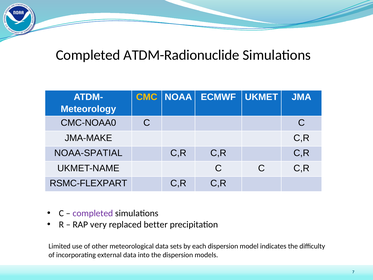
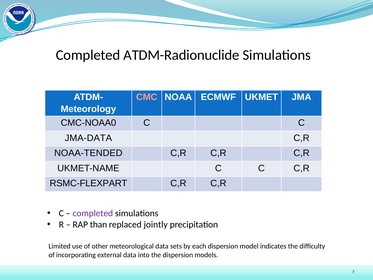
CMC colour: yellow -> pink
JMA-MAKE: JMA-MAKE -> JMA-DATA
NOAA-SPATIAL: NOAA-SPATIAL -> NOAA-TENDED
very: very -> than
better: better -> jointly
